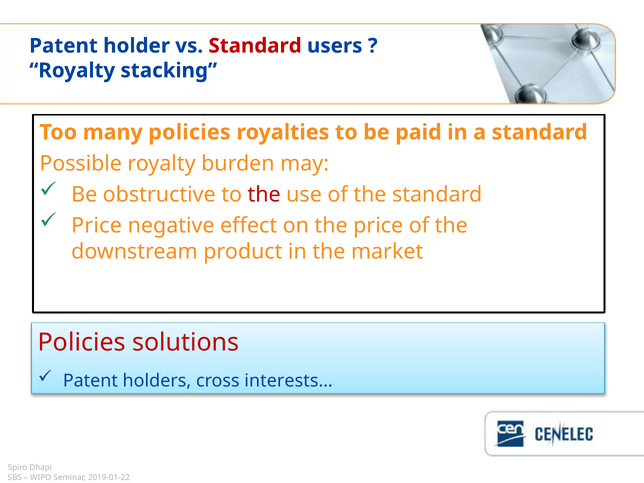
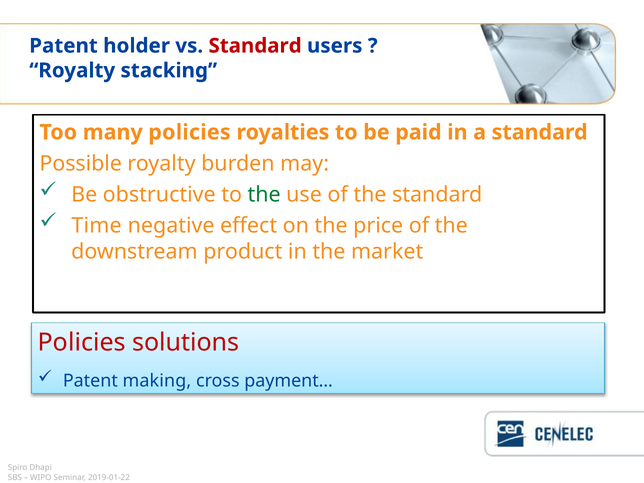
the at (264, 195) colour: red -> green
Price at (97, 226): Price -> Time
holders: holders -> making
interests…: interests… -> payment…
